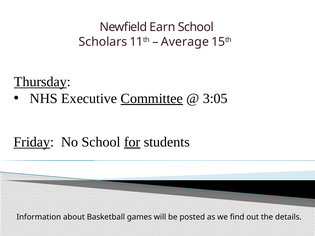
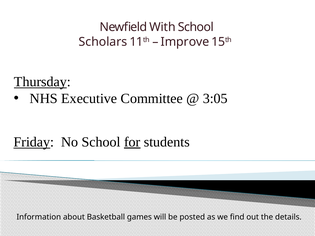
Earn: Earn -> With
Average: Average -> Improve
Committee underline: present -> none
